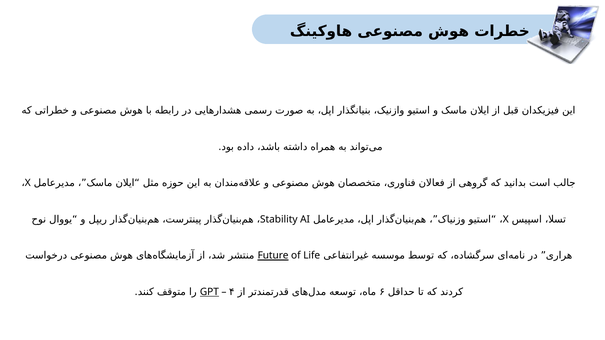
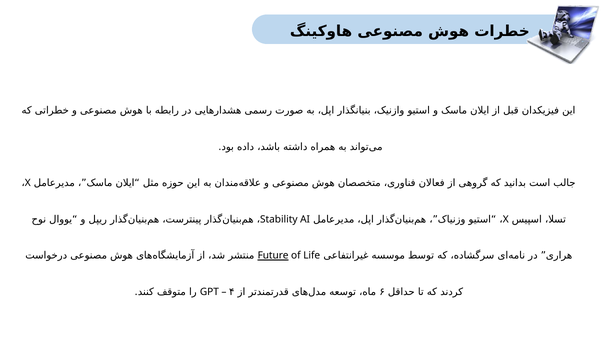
GPT underline: present -> none
